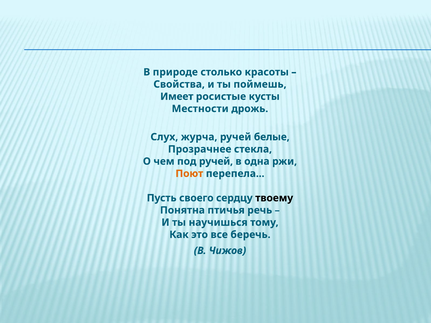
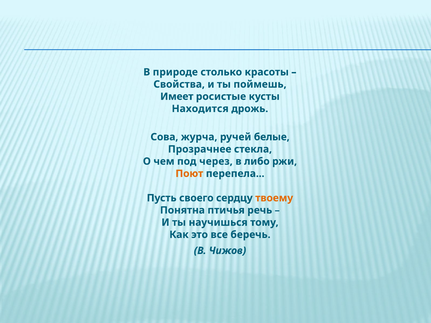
Местности: Местности -> Находится
Слух: Слух -> Сова
под ручей: ручей -> через
одна: одна -> либо
твоему colour: black -> orange
